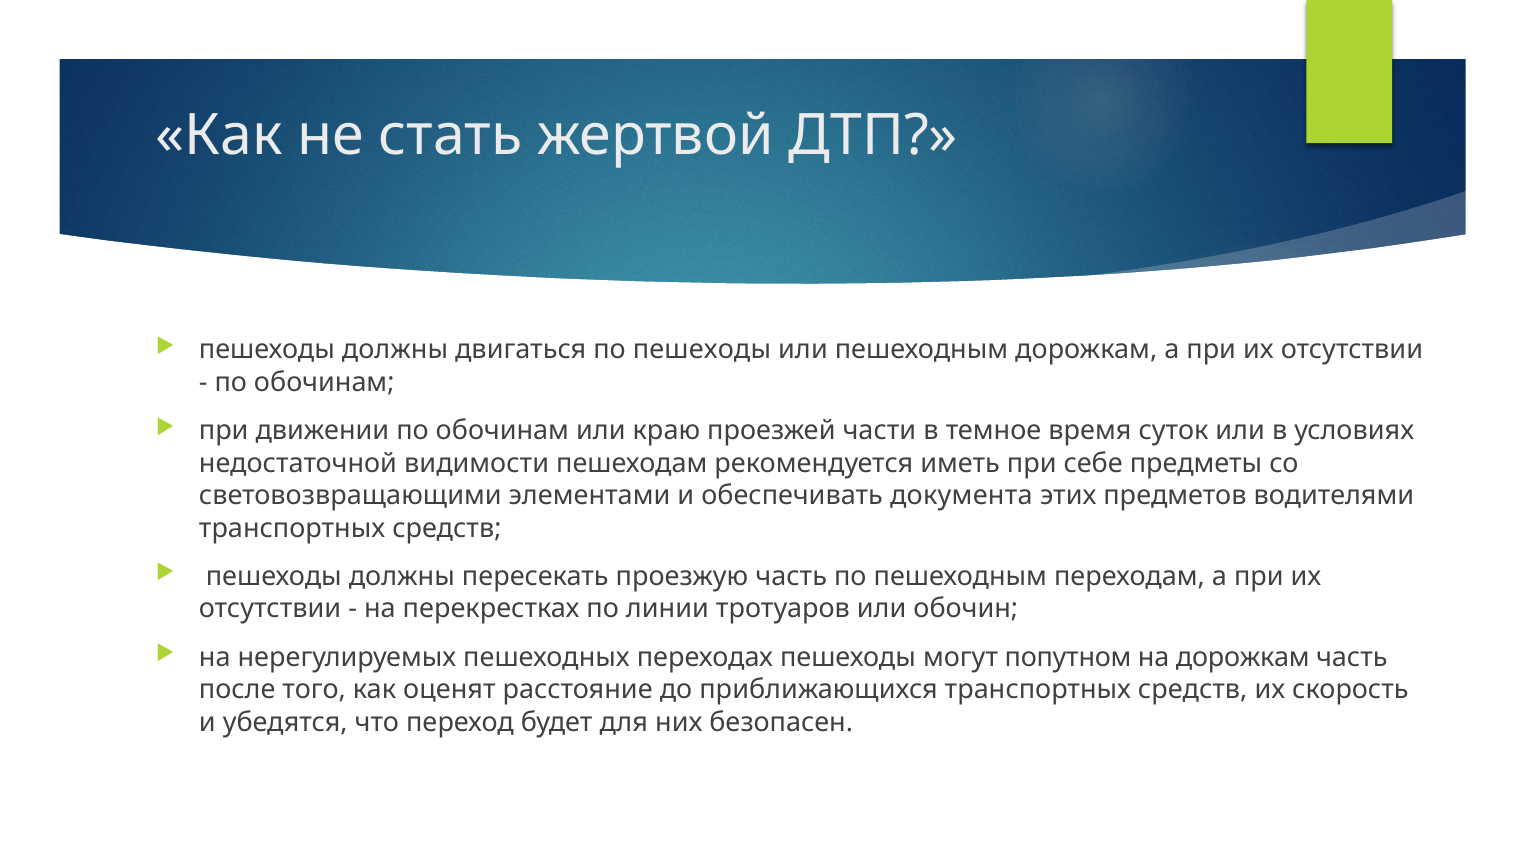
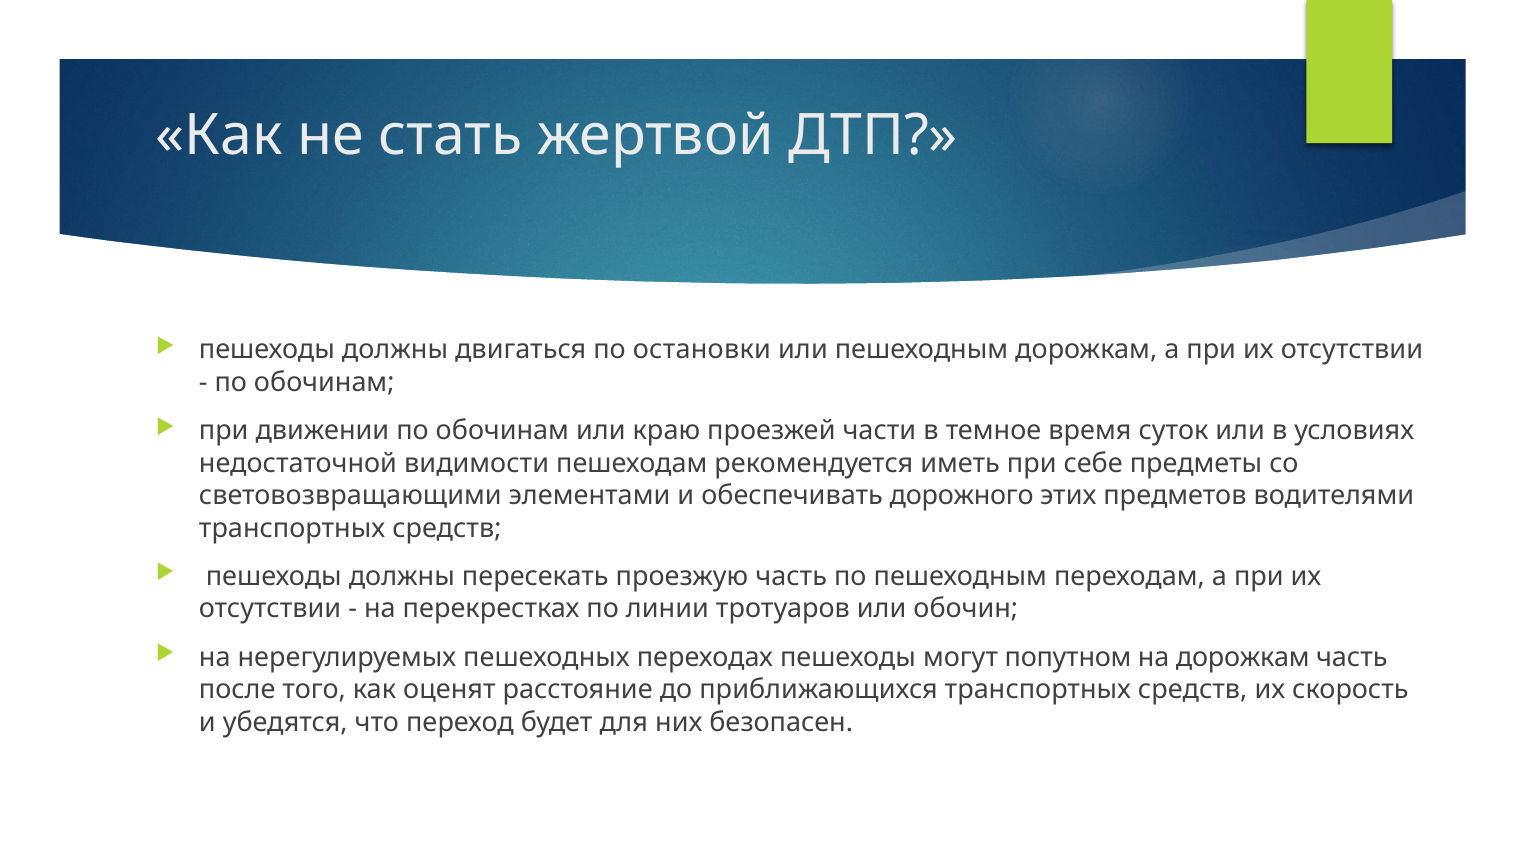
по пешеходы: пешеходы -> остановки
документа: документа -> дорожного
